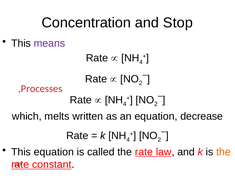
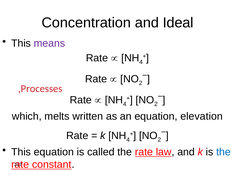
Stop: Stop -> Ideal
decrease: decrease -> elevation
the at (224, 152) colour: orange -> blue
